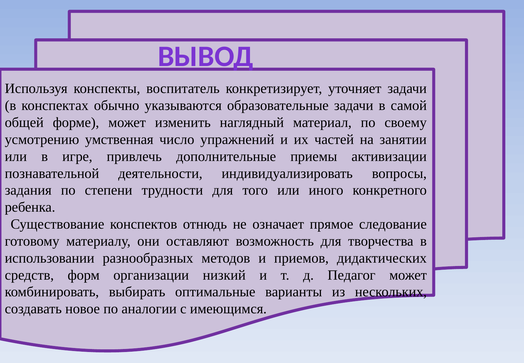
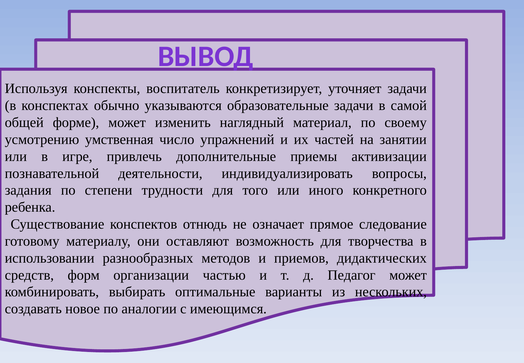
низкий: низкий -> частью
